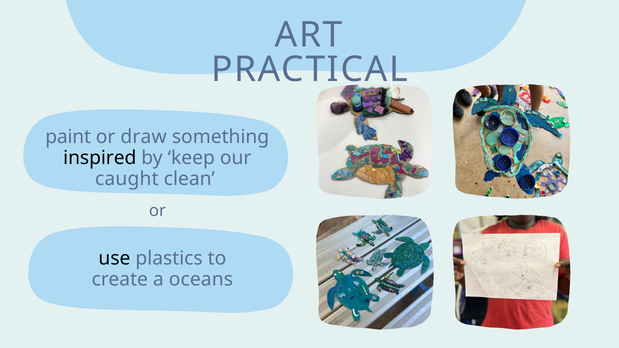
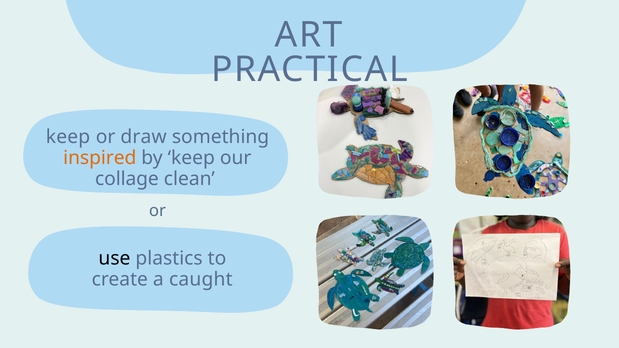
paint at (68, 137): paint -> keep
inspired colour: black -> orange
caught: caught -> collage
oceans: oceans -> caught
